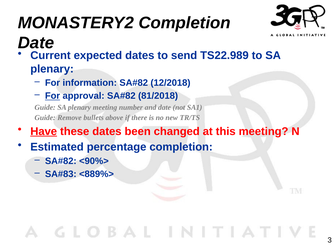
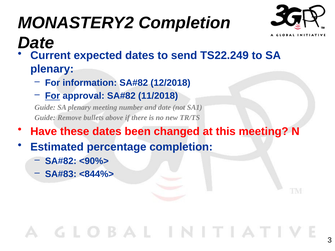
TS22.989: TS22.989 -> TS22.249
81/2018: 81/2018 -> 11/2018
Have underline: present -> none
<889%>: <889%> -> <844%>
